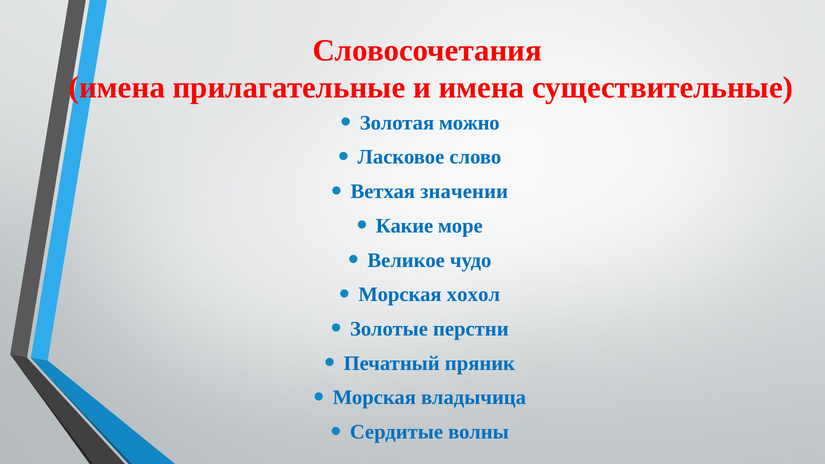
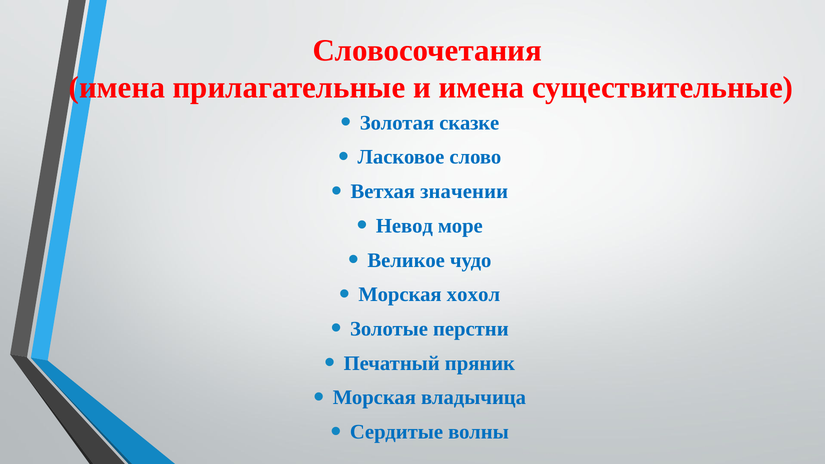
можно: можно -> сказке
Какие: Какие -> Невод
